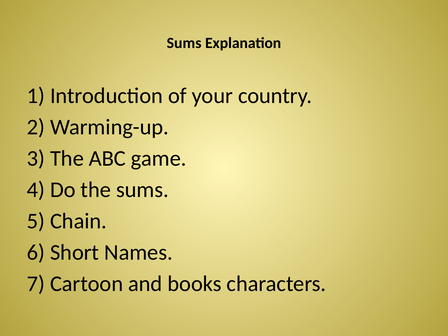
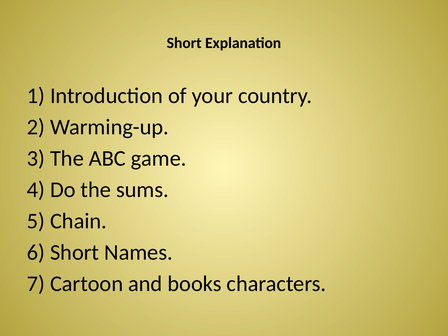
Sums at (184, 43): Sums -> Short
